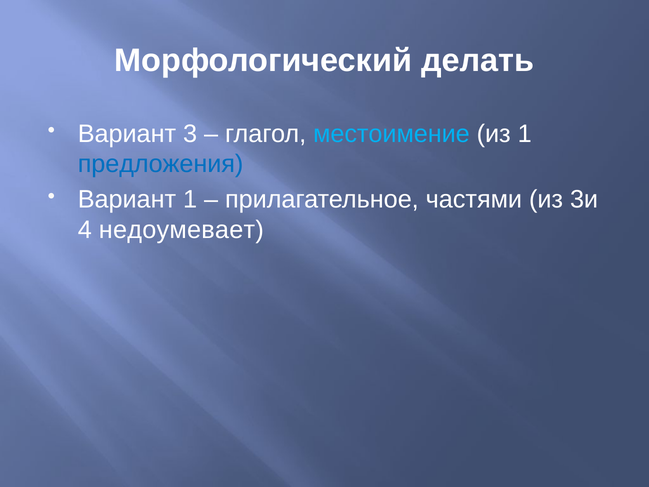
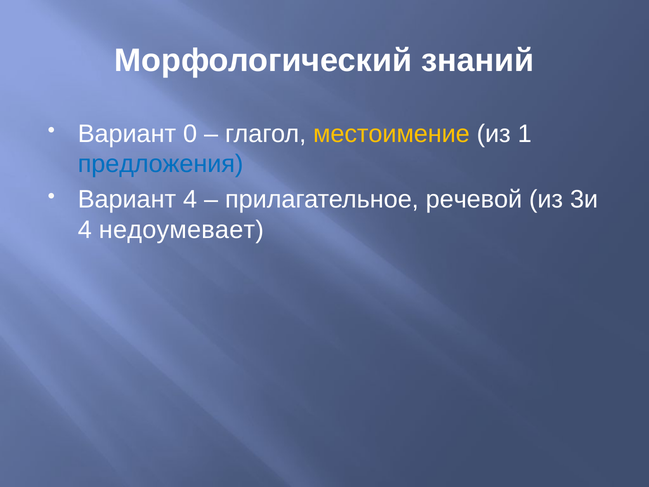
делать: делать -> знаний
3: 3 -> 0
местоимение colour: light blue -> yellow
Вариант 1: 1 -> 4
частями: частями -> речевой
